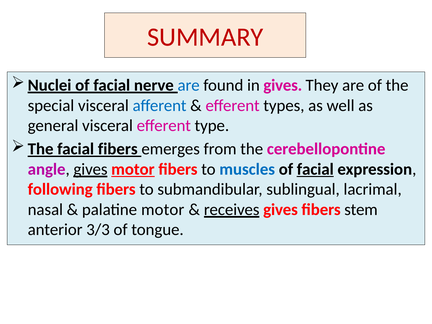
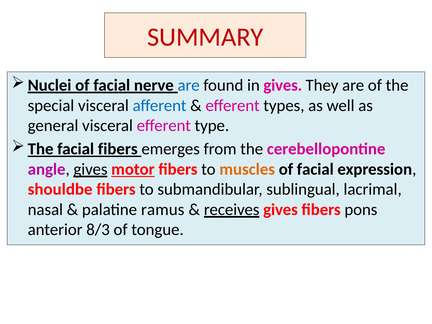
muscles colour: blue -> orange
facial at (315, 169) underline: present -> none
following: following -> shouldbe
palatine motor: motor -> ramus
stem: stem -> pons
3/3: 3/3 -> 8/3
